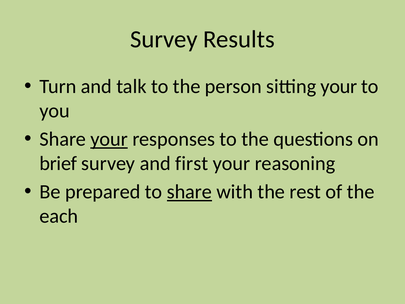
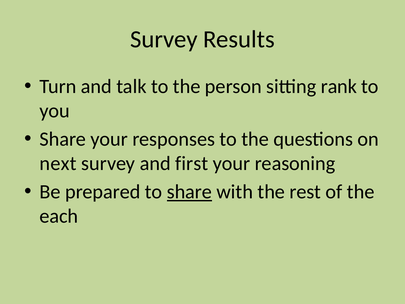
sitting your: your -> rank
your at (109, 139) underline: present -> none
brief: brief -> next
